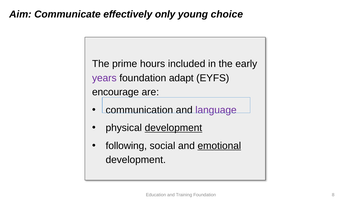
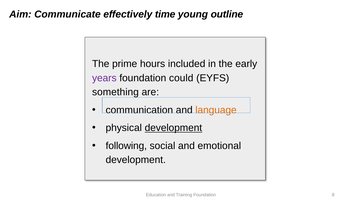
only: only -> time
choice: choice -> outline
adapt: adapt -> could
encourage: encourage -> something
language colour: purple -> orange
emotional underline: present -> none
